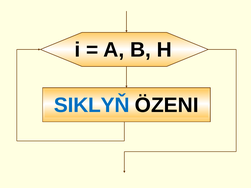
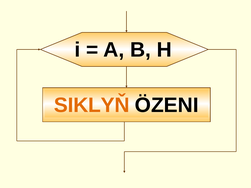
SIKLYŇ colour: blue -> orange
